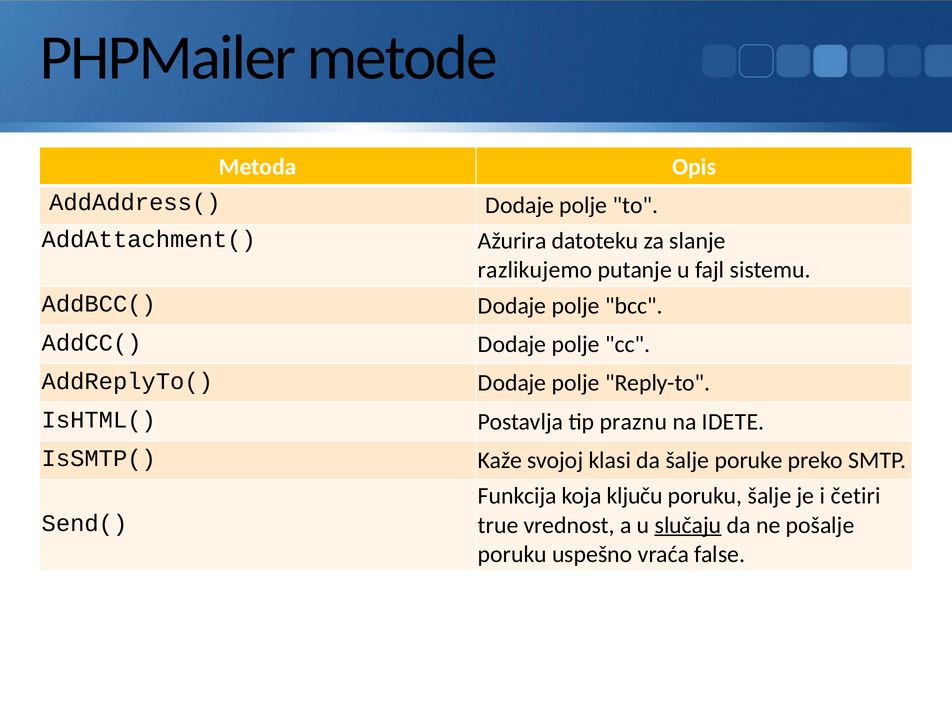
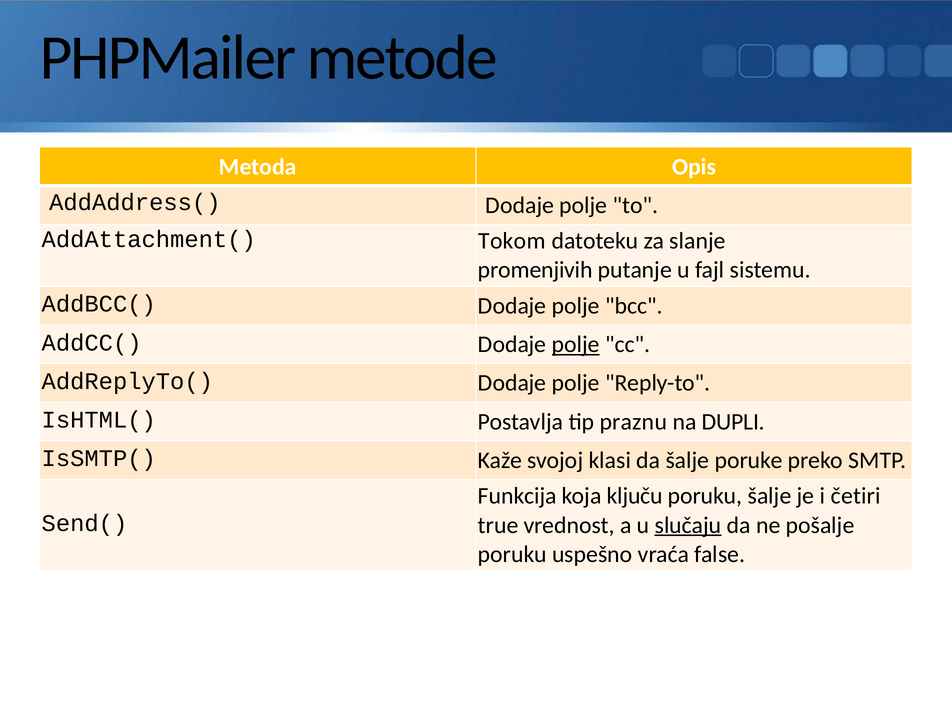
Ažurira: Ažurira -> Tokom
razlikujemo: razlikujemo -> promenjivih
polje at (576, 345) underline: none -> present
IDETE: IDETE -> DUPLI
